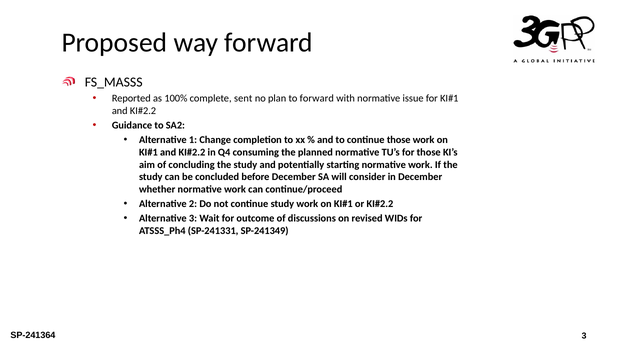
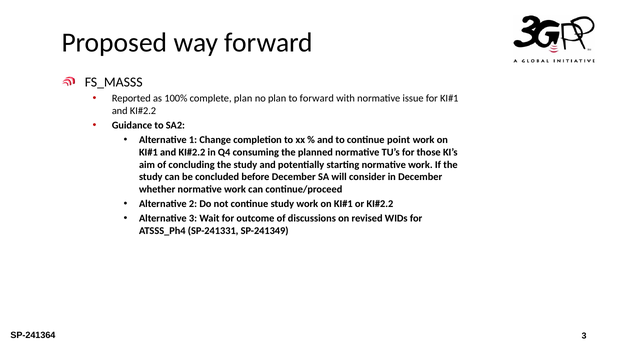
complete sent: sent -> plan
continue those: those -> point
